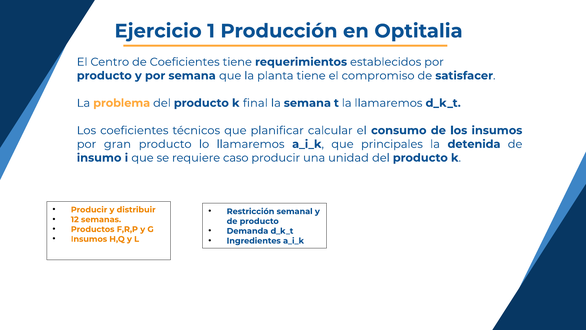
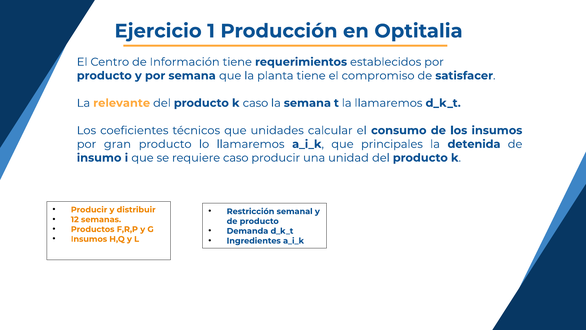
de Coeficientes: Coeficientes -> Información
problema: problema -> relevante
k final: final -> caso
planificar: planificar -> unidades
